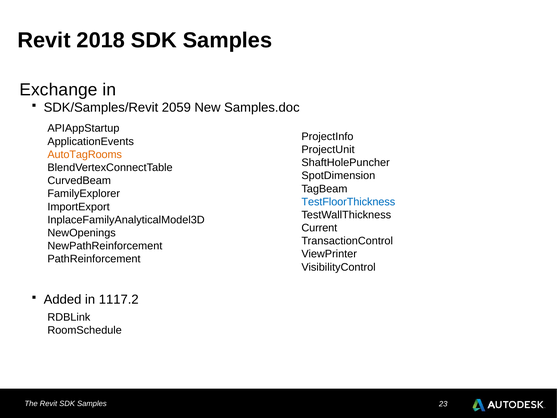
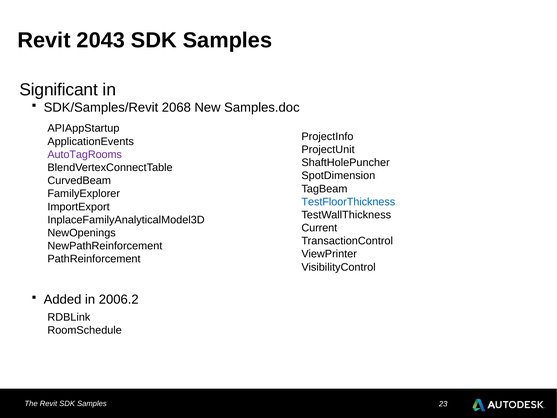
2018: 2018 -> 2043
Exchange: Exchange -> Significant
2059: 2059 -> 2068
AutoTagRooms colour: orange -> purple
1117.2: 1117.2 -> 2006.2
